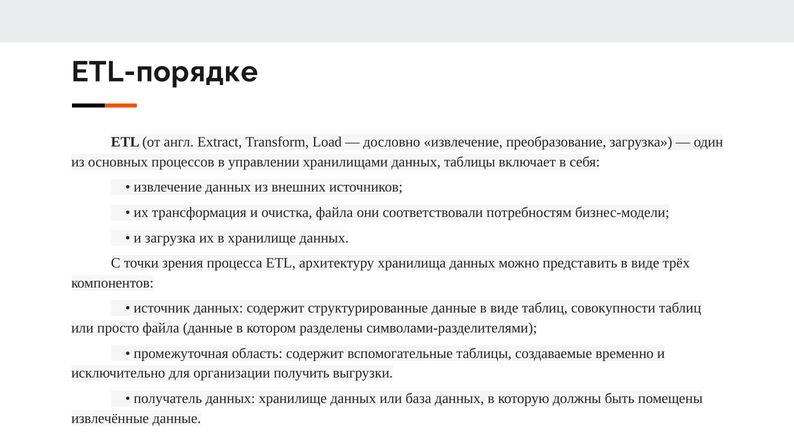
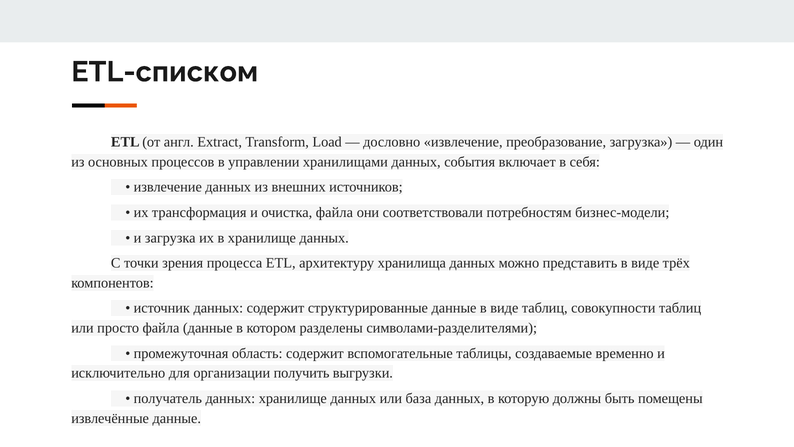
ETL-порядке: ETL-порядке -> ETL-списком
данных таблицы: таблицы -> события
